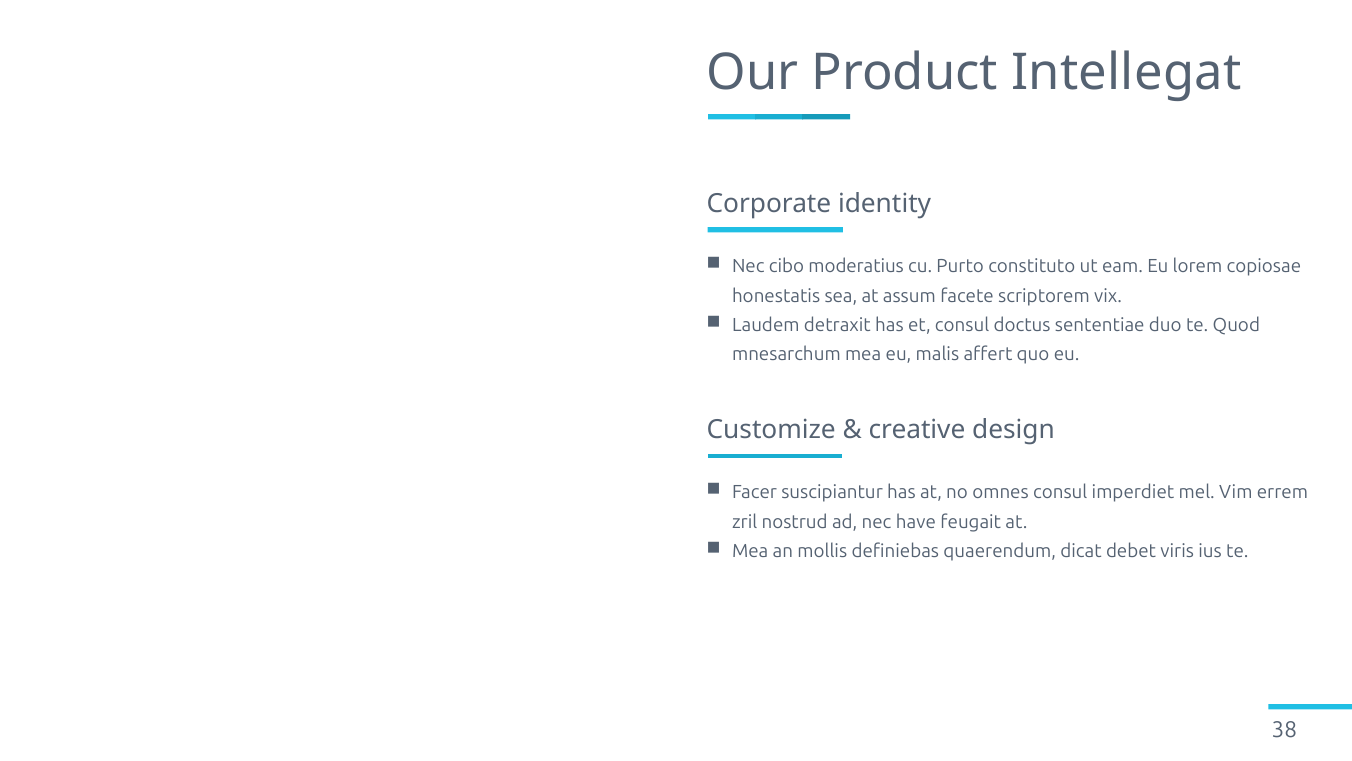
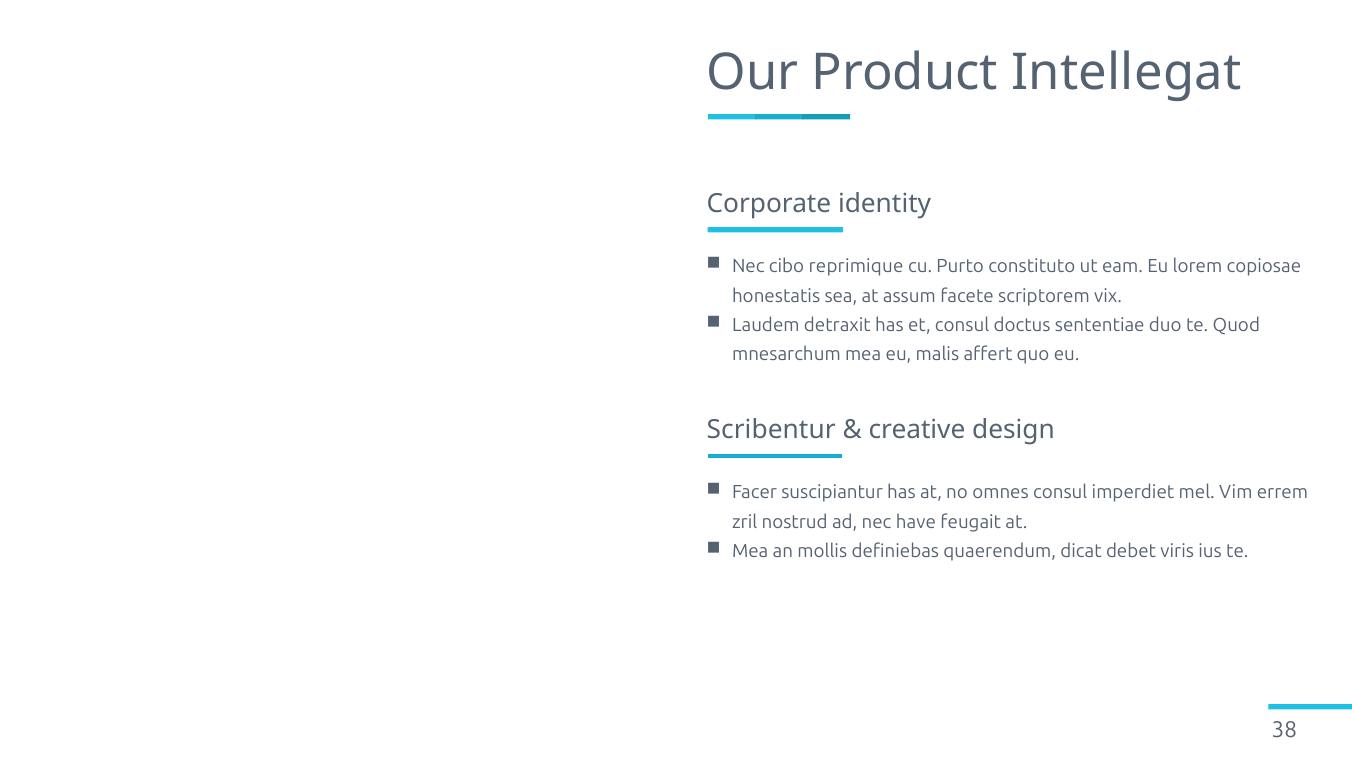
moderatius: moderatius -> reprimique
Customize: Customize -> Scribentur
